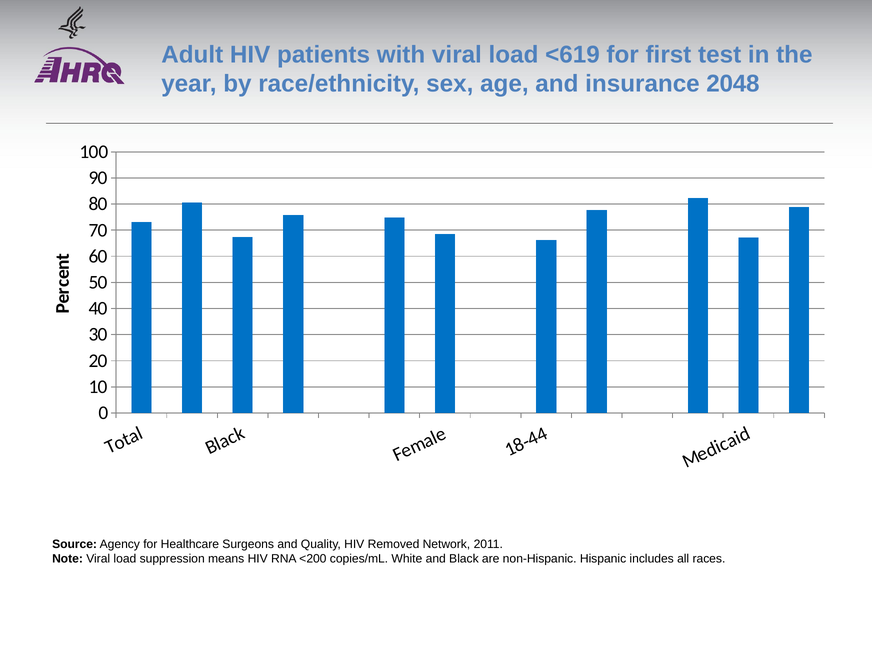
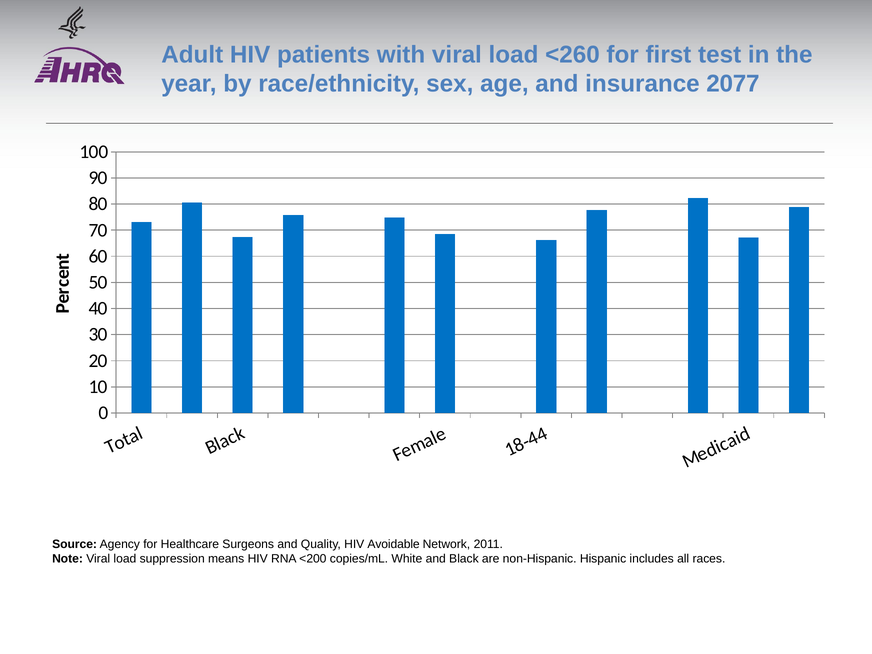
<619: <619 -> <260
2048: 2048 -> 2077
Removed: Removed -> Avoidable
